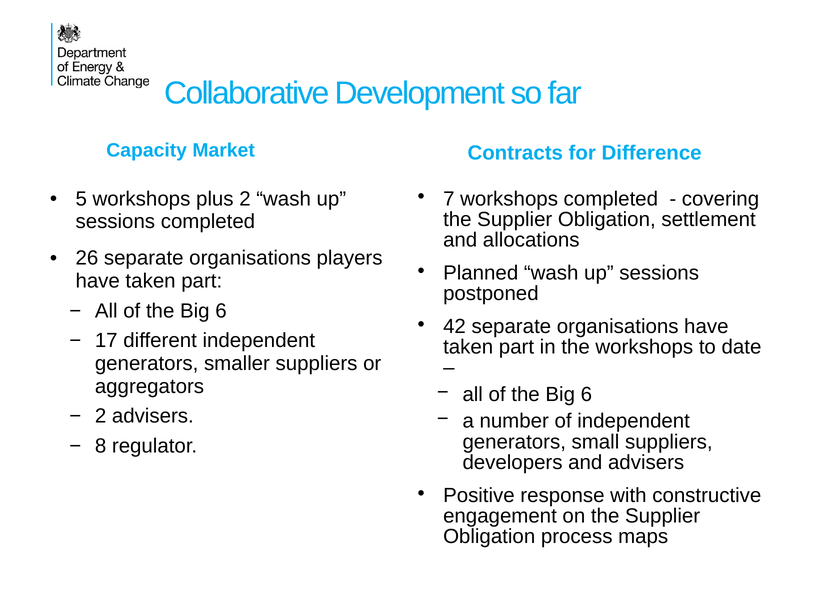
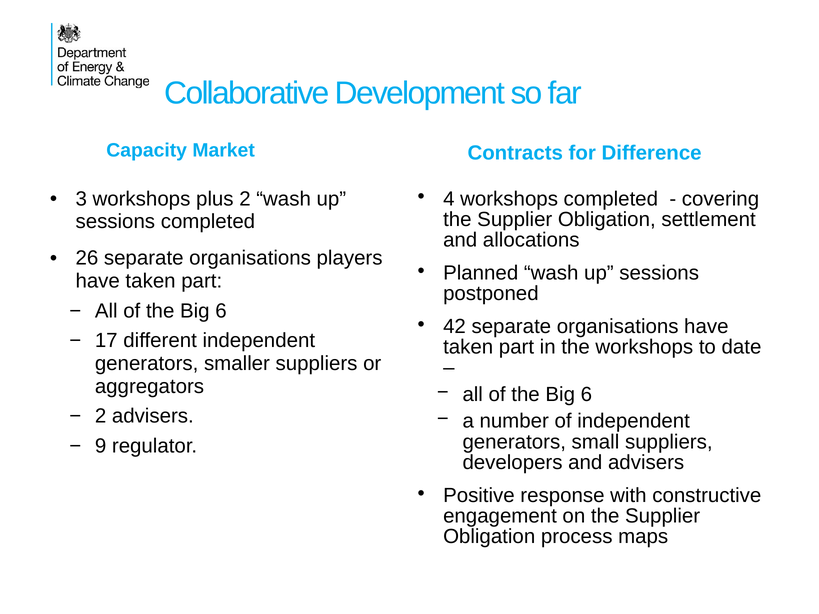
7: 7 -> 4
5: 5 -> 3
8: 8 -> 9
